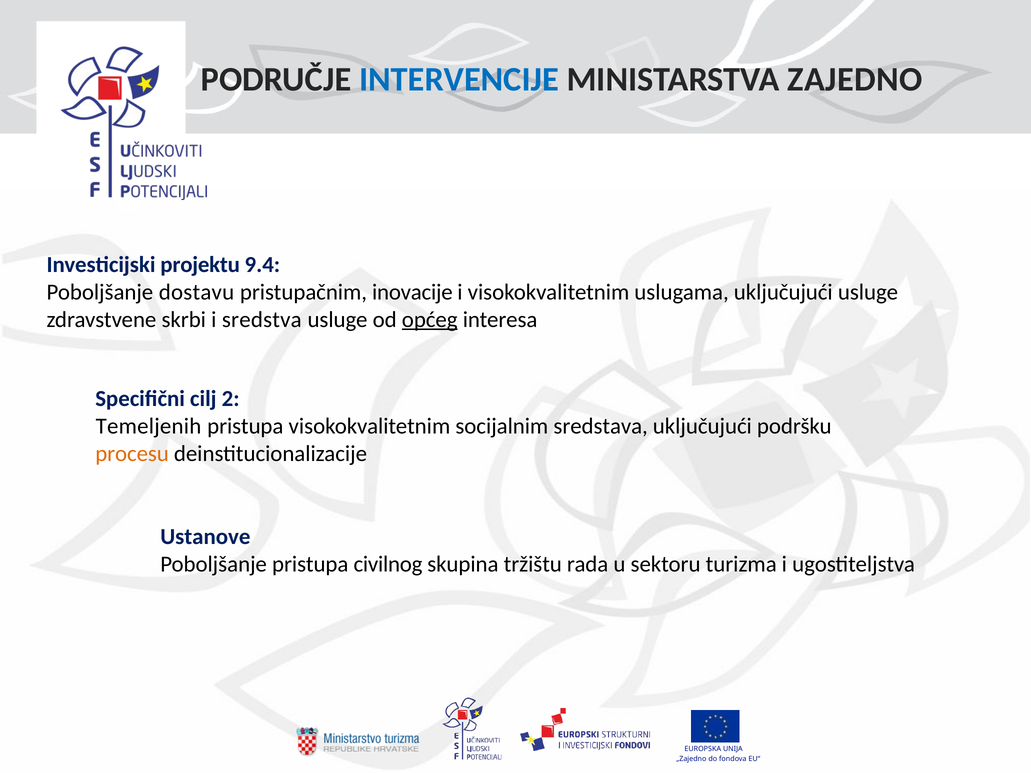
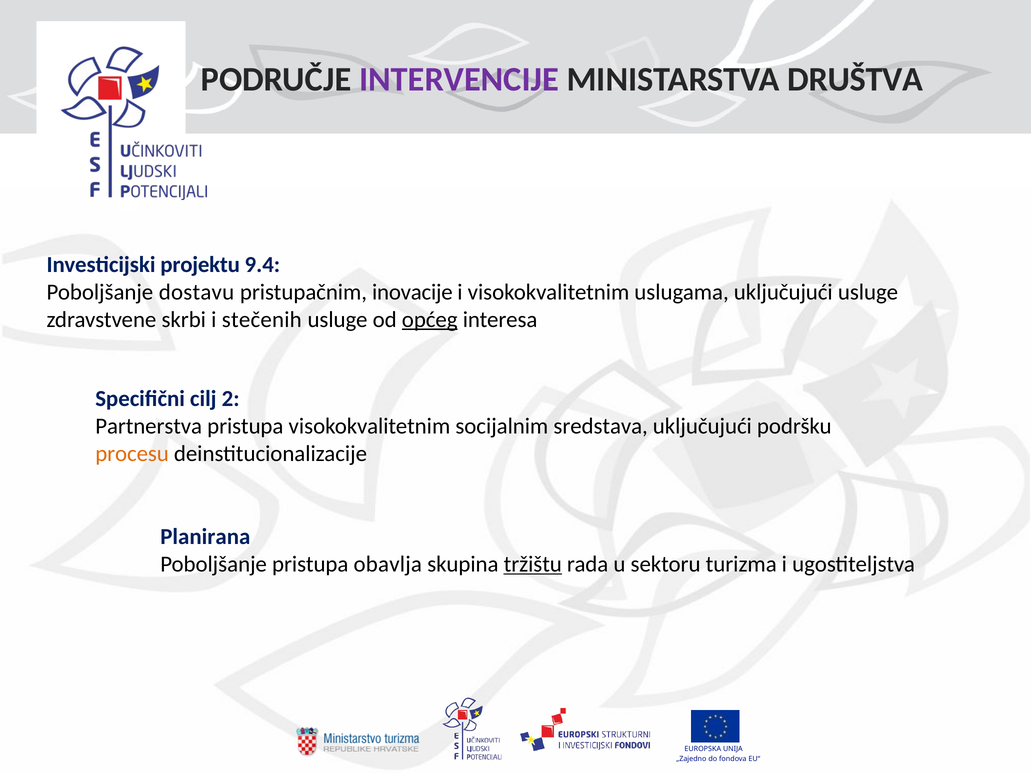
INTERVENCIJE colour: blue -> purple
ZAJEDNO: ZAJEDNO -> DRUŠTVA
sredstva: sredstva -> stečenih
Temeljenih: Temeljenih -> Partnerstva
Ustanove: Ustanove -> Planirana
civilnog: civilnog -> obavlja
tržištu underline: none -> present
